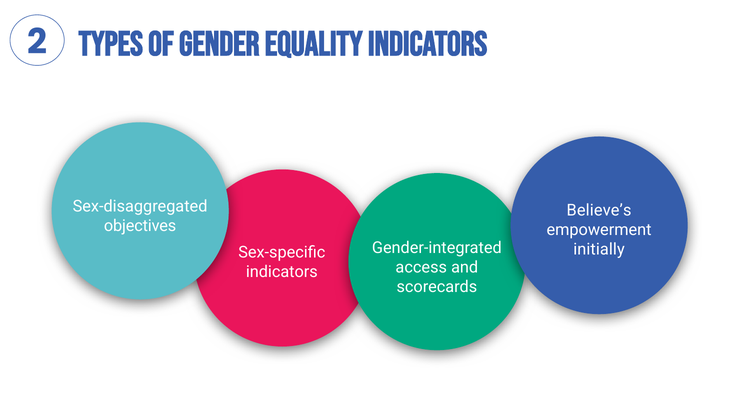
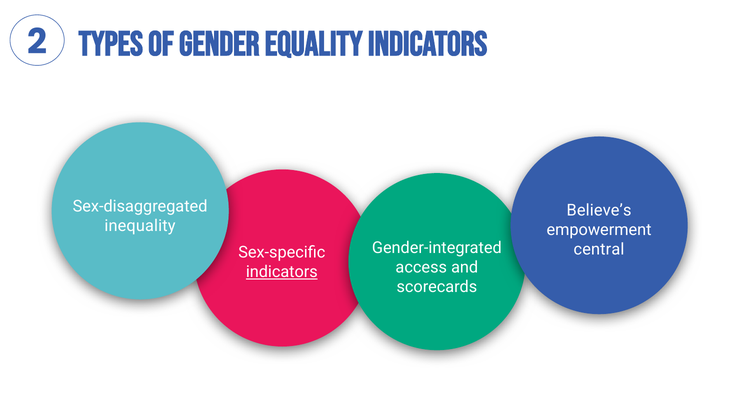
objectives: objectives -> inequality
initially: initially -> central
indicators at (282, 272) underline: none -> present
